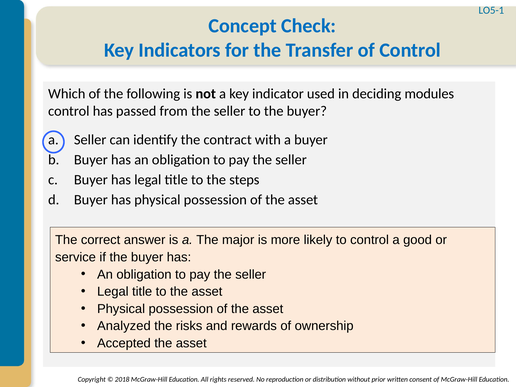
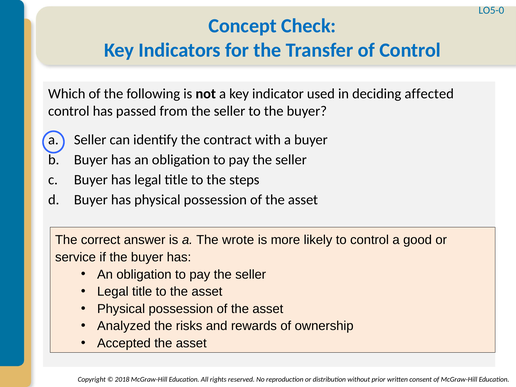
LO5-1: LO5-1 -> LO5-0
modules: modules -> affected
major: major -> wrote
